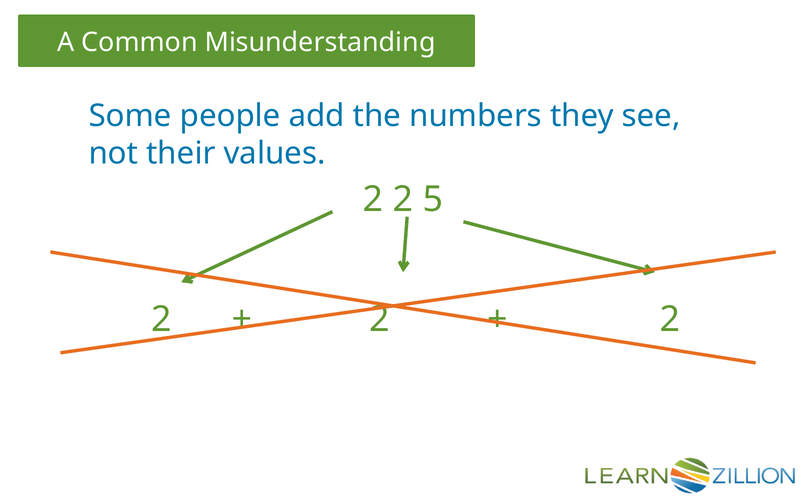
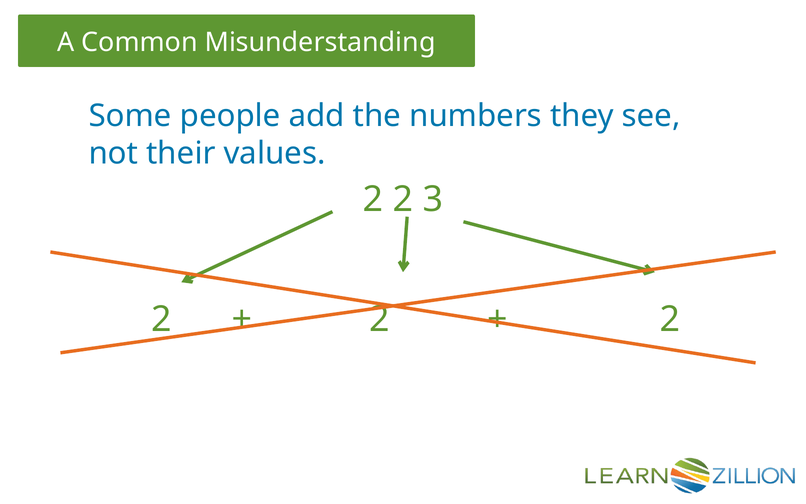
5: 5 -> 3
